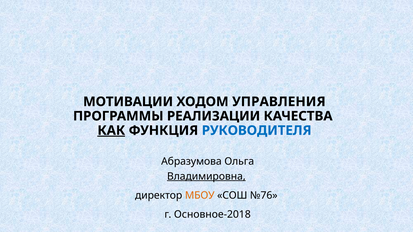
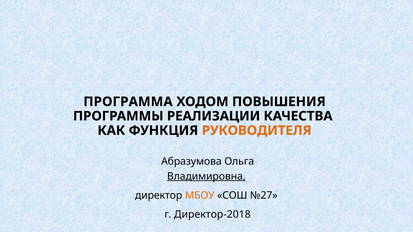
МОТИВАЦИИ: МОТИВАЦИИ -> ПРОГРАММА
УПРАВЛЕНИЯ: УПРАВЛЕНИЯ -> ПОВЫШЕНИЯ
КАК underline: present -> none
РУКОВОДИТЕЛЯ colour: blue -> orange
№76: №76 -> №27
Основное-2018: Основное-2018 -> Директор-2018
